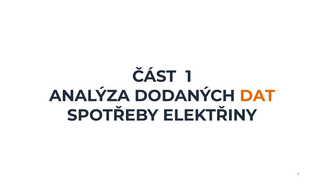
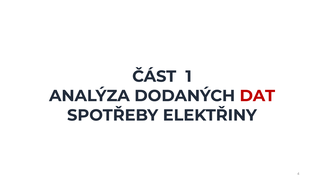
DAT colour: orange -> red
